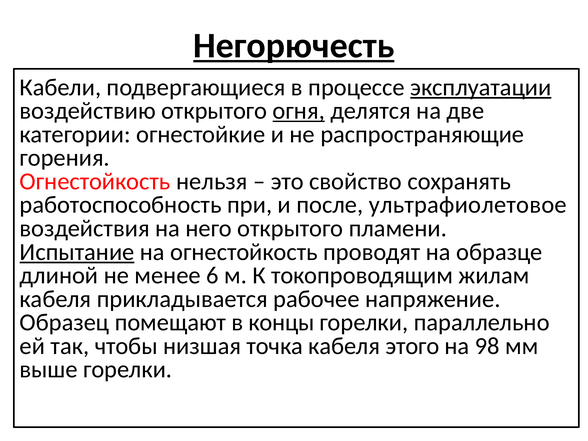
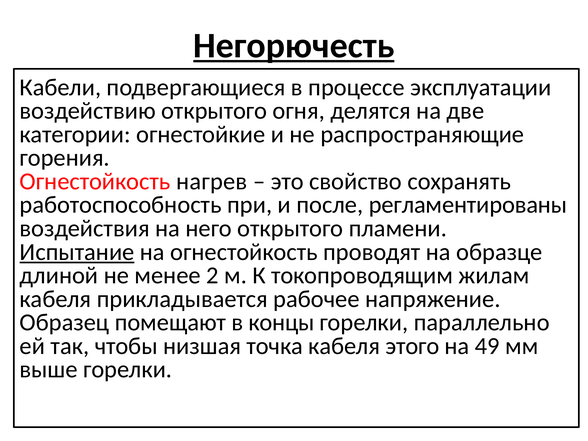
эксплуатации underline: present -> none
огня underline: present -> none
нельзя: нельзя -> нагрев
ультрафиолетовое: ультрафиолетовое -> регламентированы
6: 6 -> 2
98: 98 -> 49
